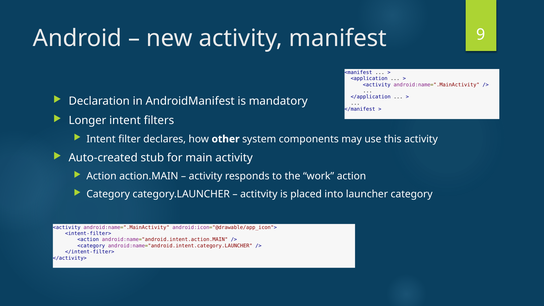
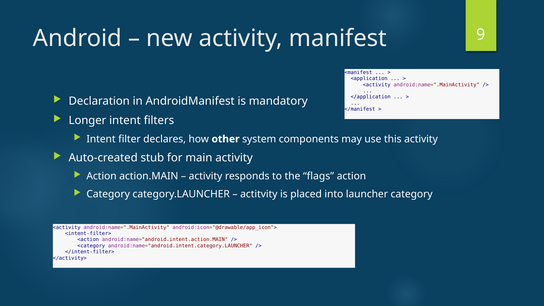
work: work -> flags
